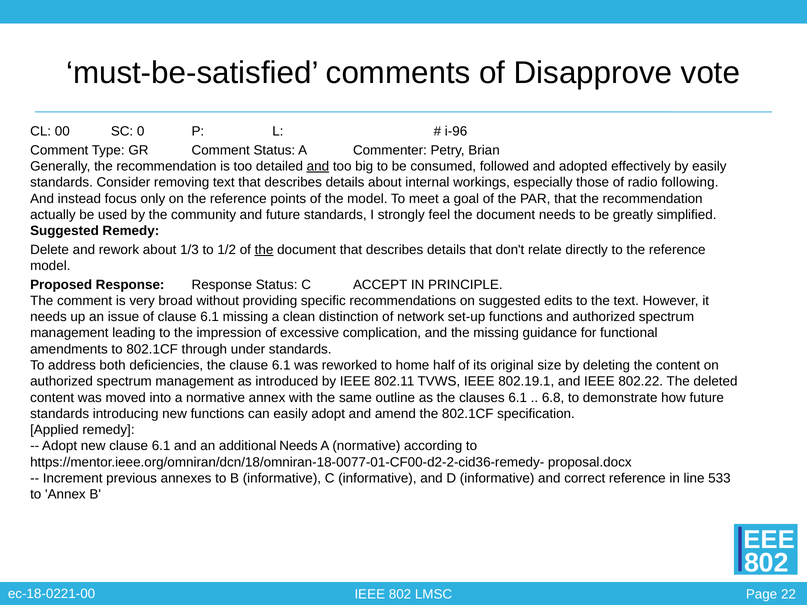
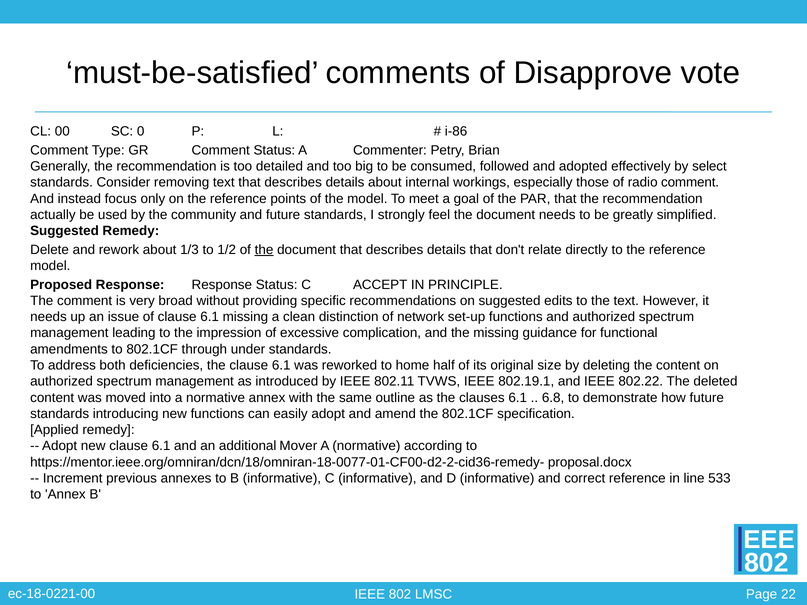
i-96: i-96 -> i-86
and at (318, 166) underline: present -> none
by easily: easily -> select
radio following: following -> comment
additional Needs: Needs -> Mover
